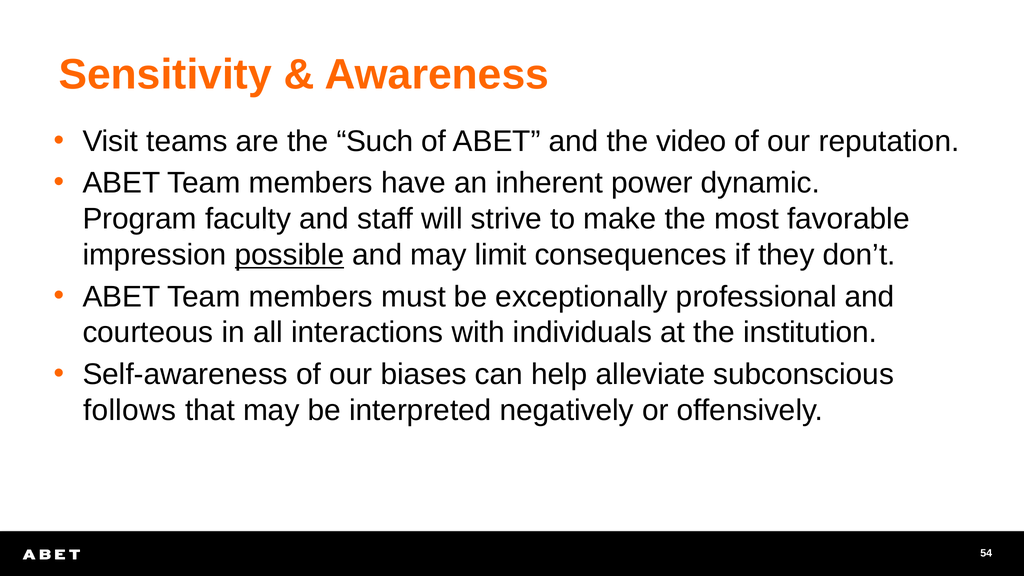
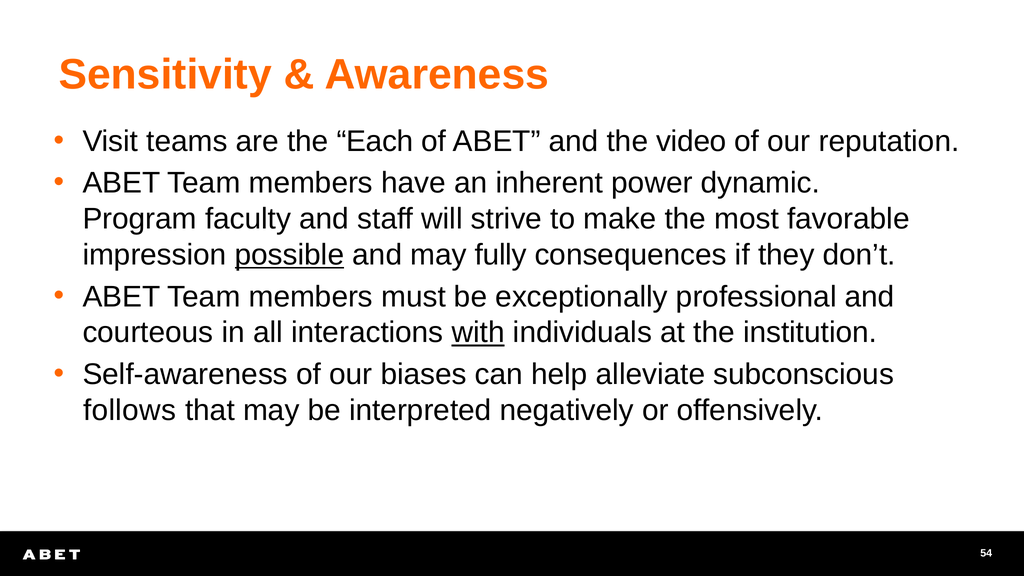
Such: Such -> Each
limit: limit -> fully
with underline: none -> present
